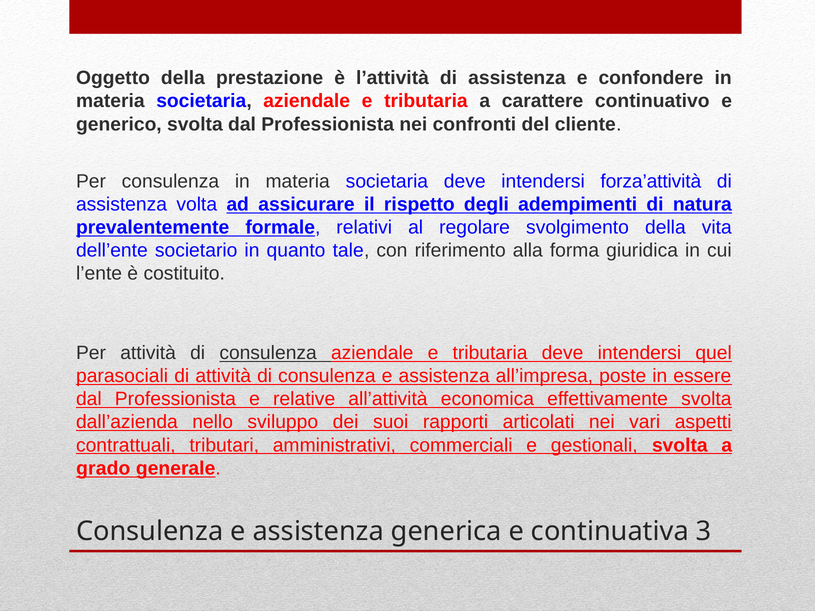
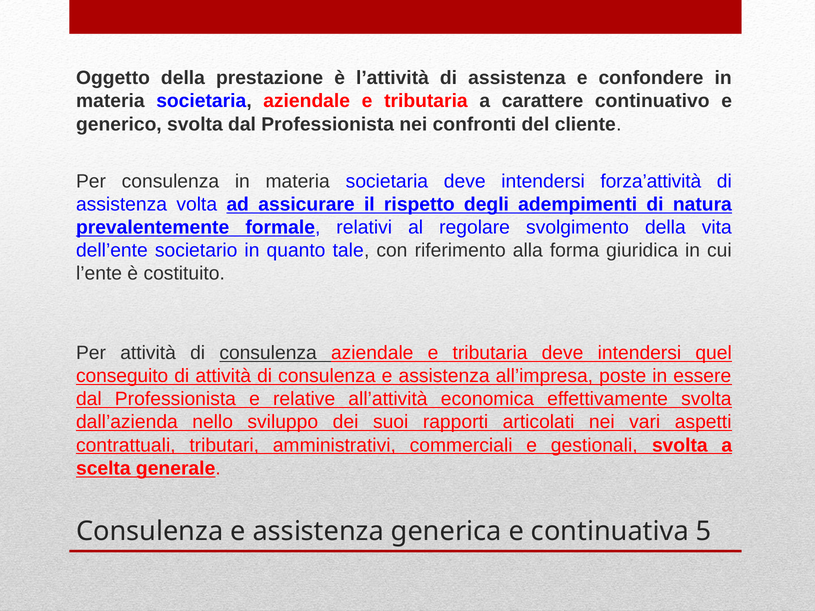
parasociali: parasociali -> conseguito
grado: grado -> scelta
3: 3 -> 5
